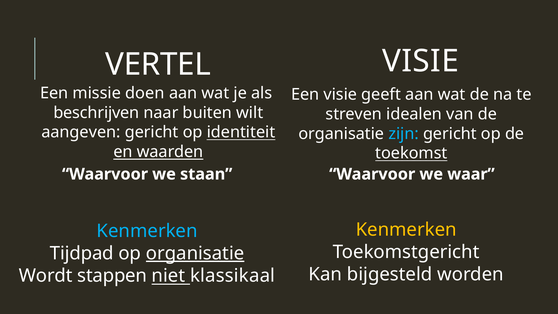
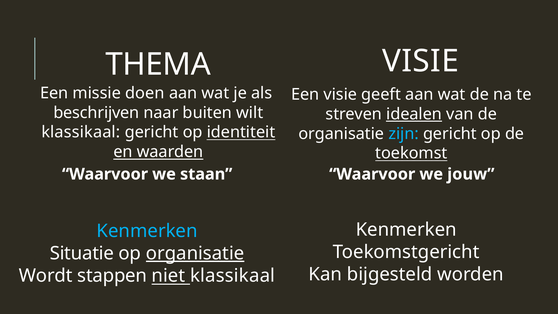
VERTEL: VERTEL -> THEMA
idealen underline: none -> present
aangeven at (81, 132): aangeven -> klassikaal
waar: waar -> jouw
Kenmerken at (406, 229) colour: yellow -> white
Tijdpad: Tijdpad -> Situatie
